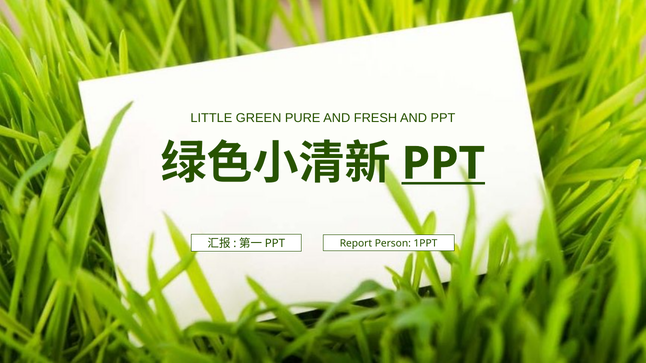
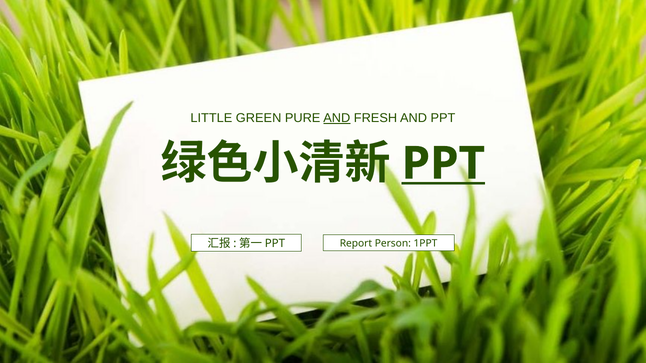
AND at (337, 118) underline: none -> present
